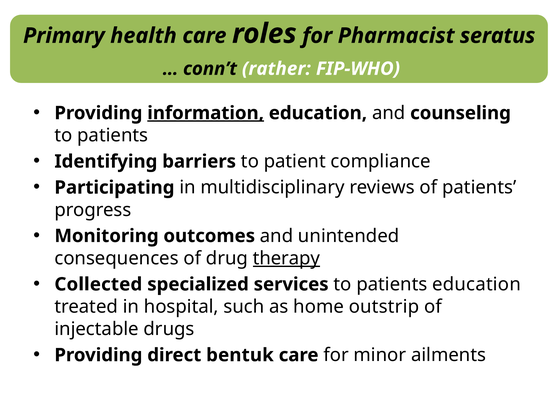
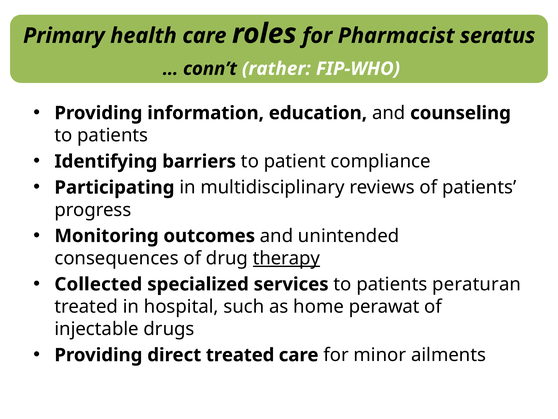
information underline: present -> none
patients education: education -> peraturan
outstrip: outstrip -> perawat
direct bentuk: bentuk -> treated
